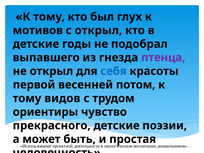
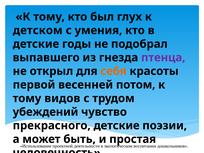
мотивов: мотивов -> детском
с открыл: открыл -> умения
себя colour: blue -> orange
ориентиры: ориентиры -> убеждений
